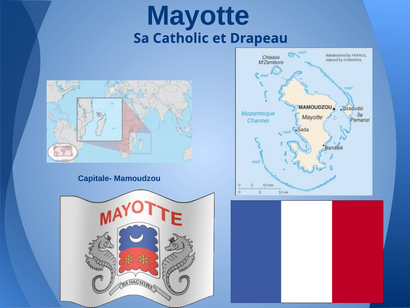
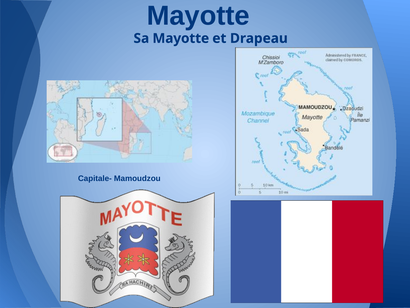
Sa Catholic: Catholic -> Mayotte
